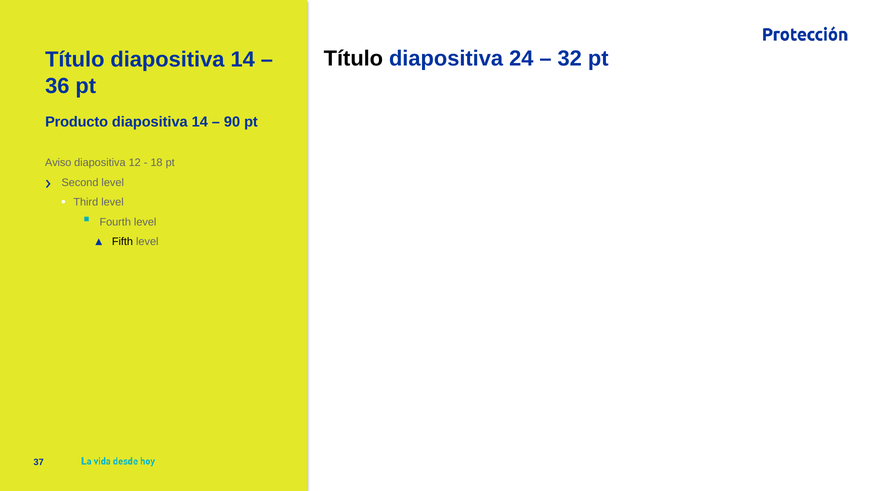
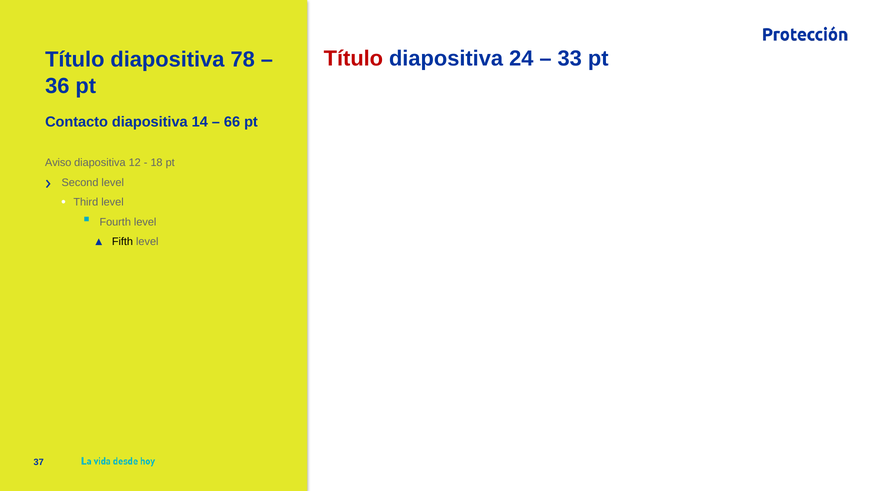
Título at (353, 59) colour: black -> red
32: 32 -> 33
Título diapositiva 14: 14 -> 78
Producto: Producto -> Contacto
90: 90 -> 66
